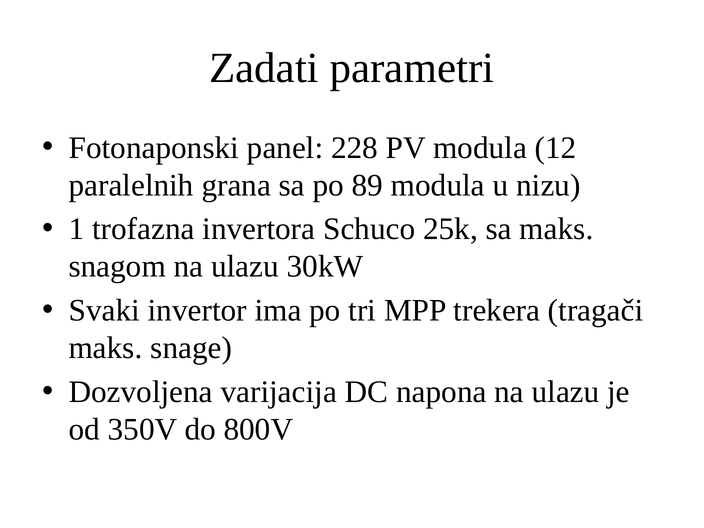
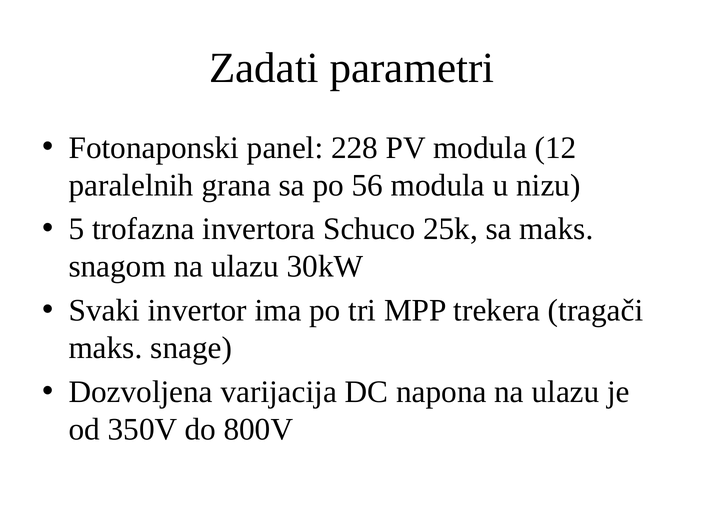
89: 89 -> 56
1: 1 -> 5
